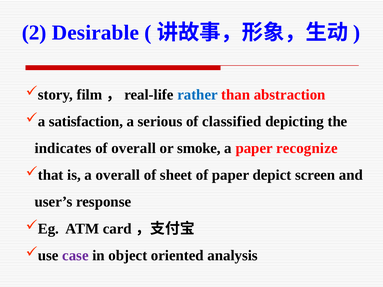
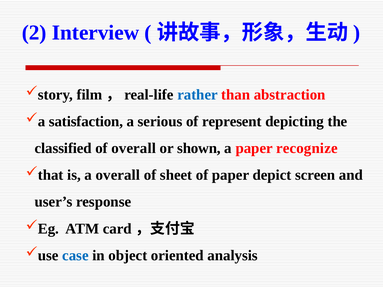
Desirable: Desirable -> Interview
classified: classified -> represent
indicates: indicates -> classified
smoke: smoke -> shown
case colour: purple -> blue
